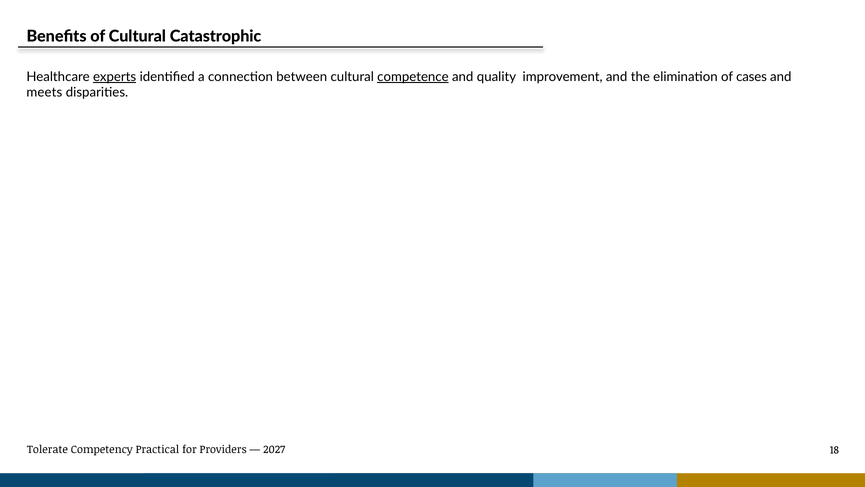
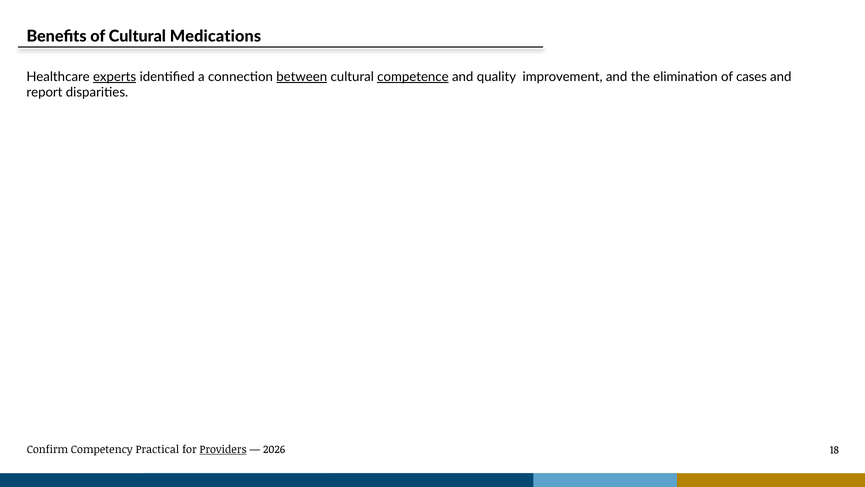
Catastrophic: Catastrophic -> Medications
between underline: none -> present
meets: meets -> report
Tolerate: Tolerate -> Confirm
Providers underline: none -> present
2027: 2027 -> 2026
